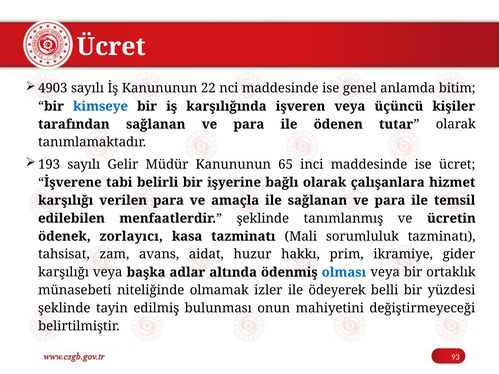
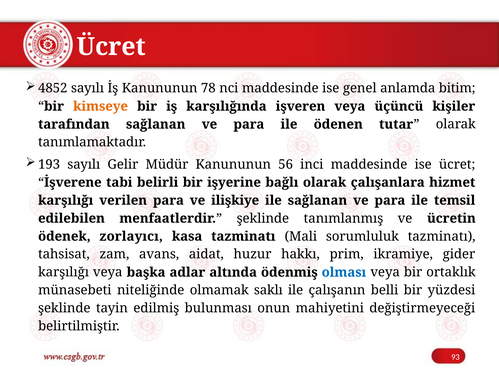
4903: 4903 -> 4852
22: 22 -> 78
kimseye colour: blue -> orange
65: 65 -> 56
amaçla: amaçla -> ilişkiye
izler: izler -> saklı
ödeyerek: ödeyerek -> çalışanın
